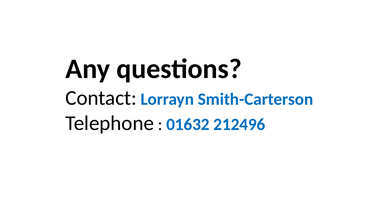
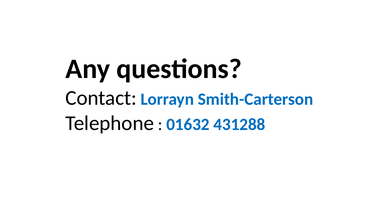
212496: 212496 -> 431288
